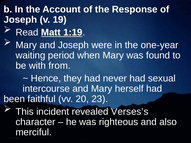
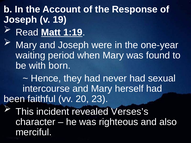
from: from -> born
